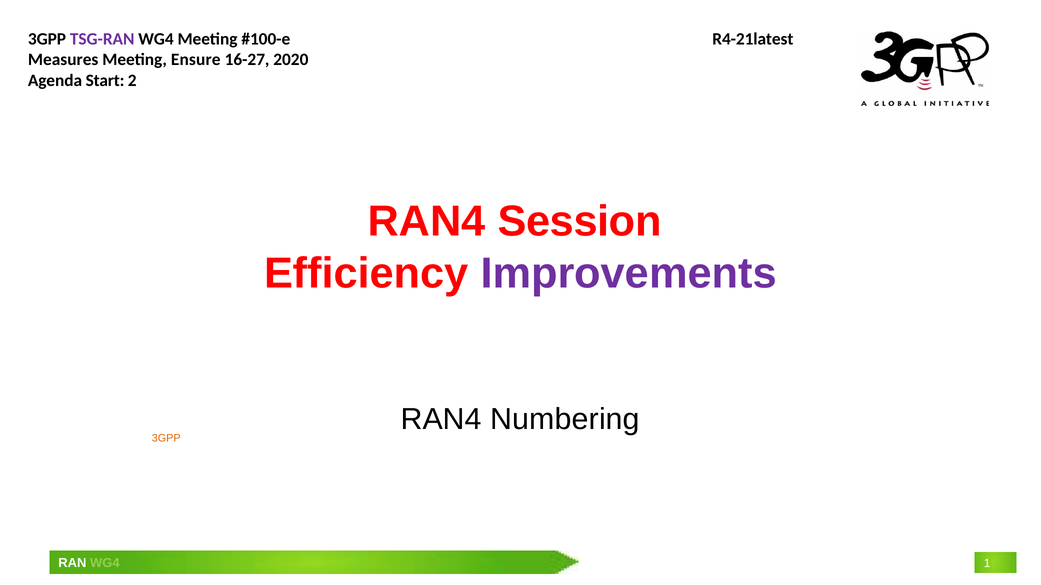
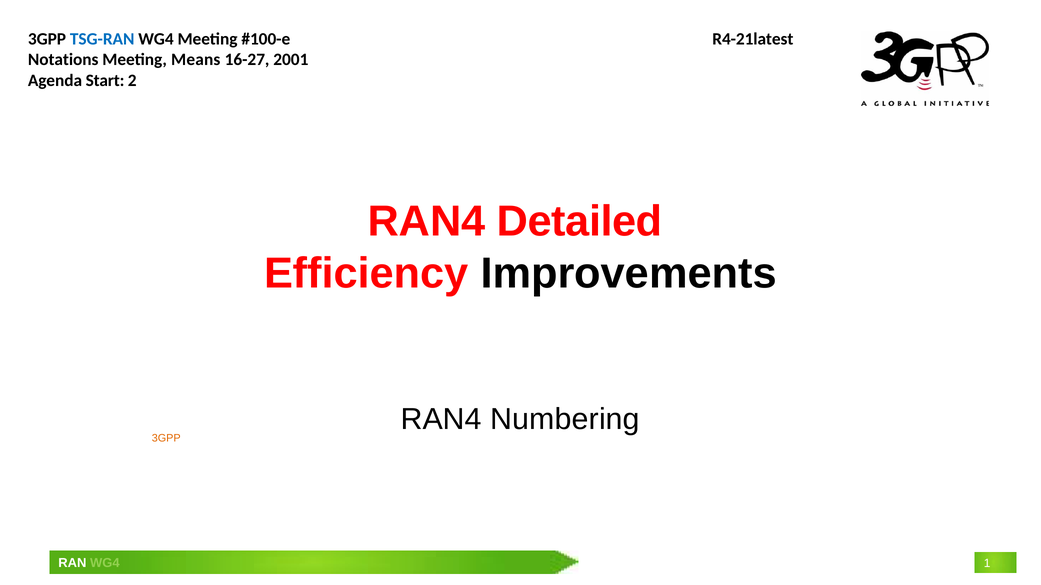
TSG-RAN colour: purple -> blue
Measures: Measures -> Notations
Ensure: Ensure -> Means
2020: 2020 -> 2001
Session: Session -> Detailed
Improvements colour: purple -> black
